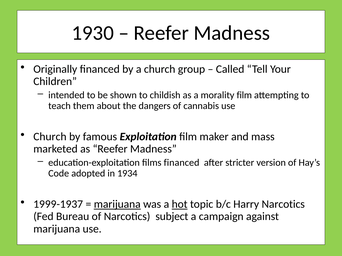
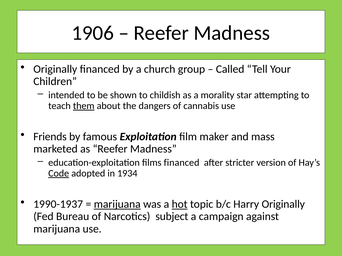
1930: 1930 -> 1906
morality film: film -> star
them underline: none -> present
Church at (50, 137): Church -> Friends
Code underline: none -> present
1999-1937: 1999-1937 -> 1990-1937
Harry Narcotics: Narcotics -> Originally
